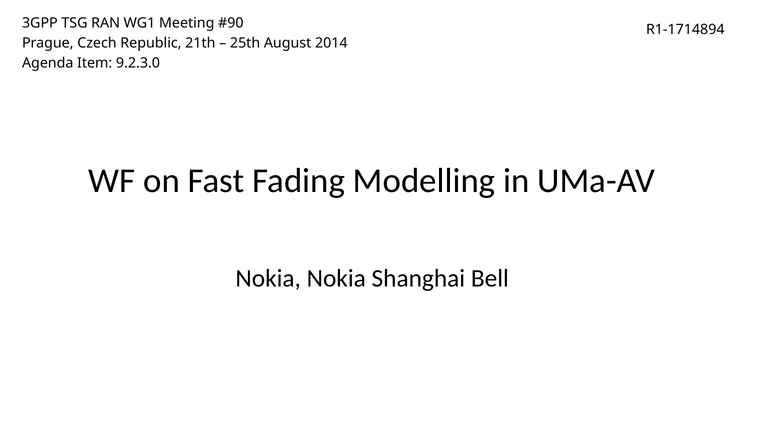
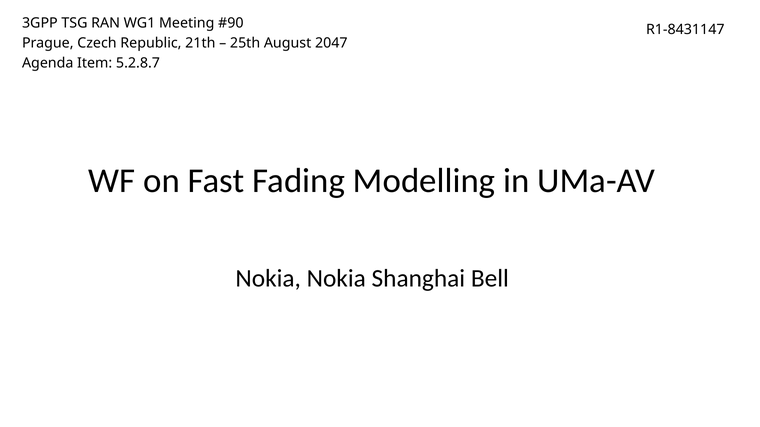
R1-1714894: R1-1714894 -> R1-8431147
2014: 2014 -> 2047
9.2.3.0: 9.2.3.0 -> 5.2.8.7
